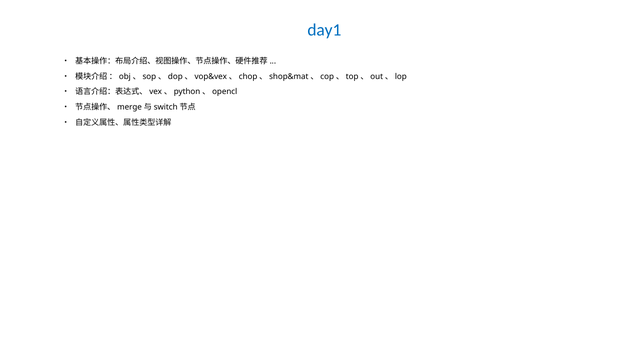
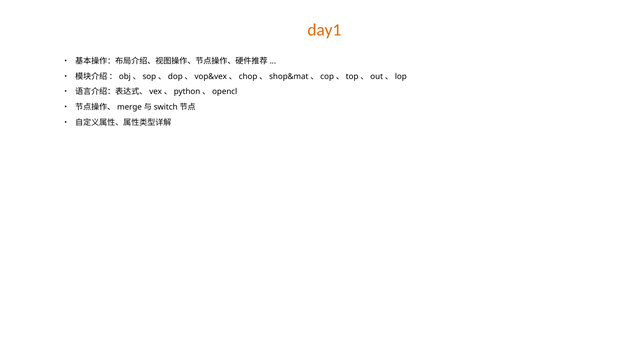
day1 colour: blue -> orange
